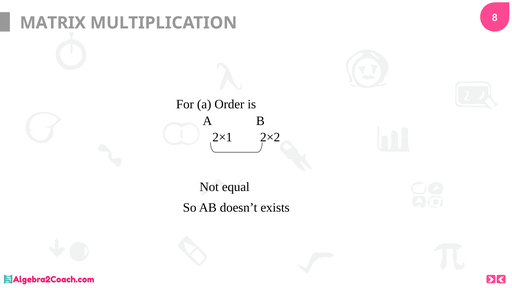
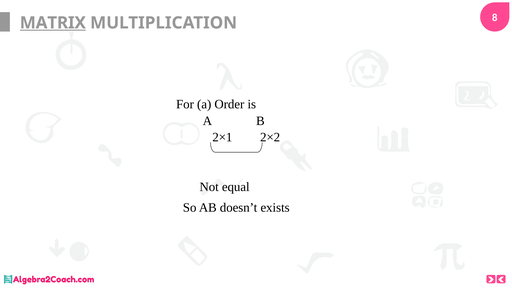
MATRIX underline: none -> present
